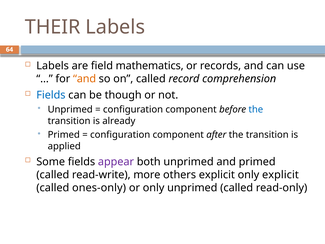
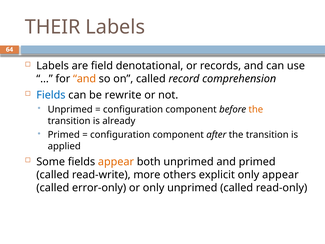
mathematics: mathematics -> denotational
though: though -> rewrite
the at (256, 109) colour: blue -> orange
appear at (116, 162) colour: purple -> orange
only explicit: explicit -> appear
ones-only: ones-only -> error-only
